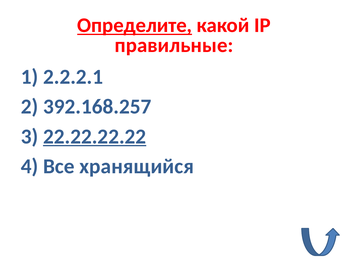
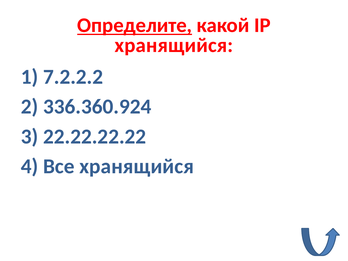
правильные at (174, 45): правильные -> хранящийся
2.2.2.1: 2.2.2.1 -> 7.2.2.2
392.168.257: 392.168.257 -> 336.360.924
22.22.22.22 underline: present -> none
